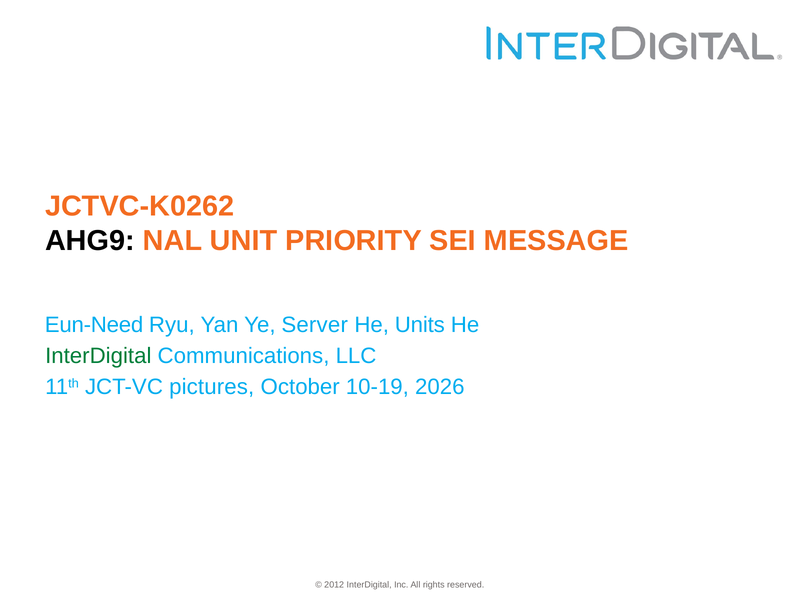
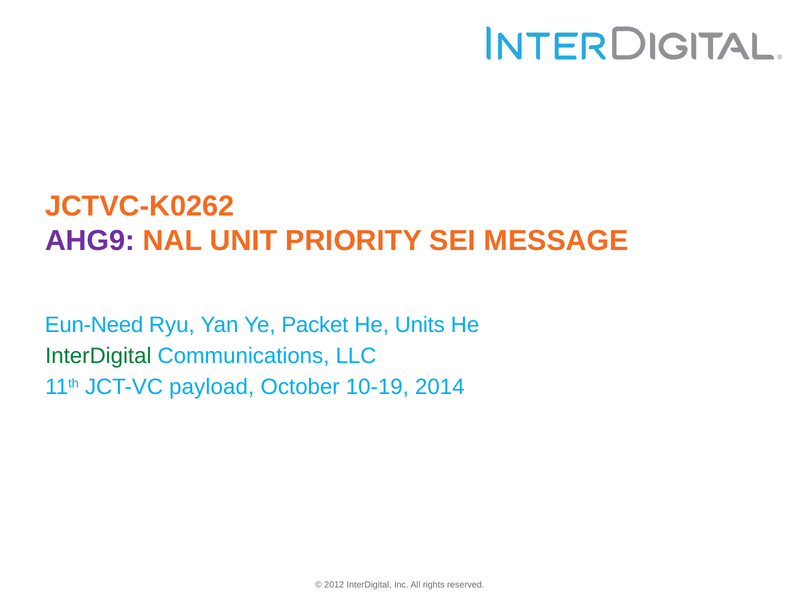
AHG9 colour: black -> purple
Server: Server -> Packet
pictures: pictures -> payload
2026: 2026 -> 2014
